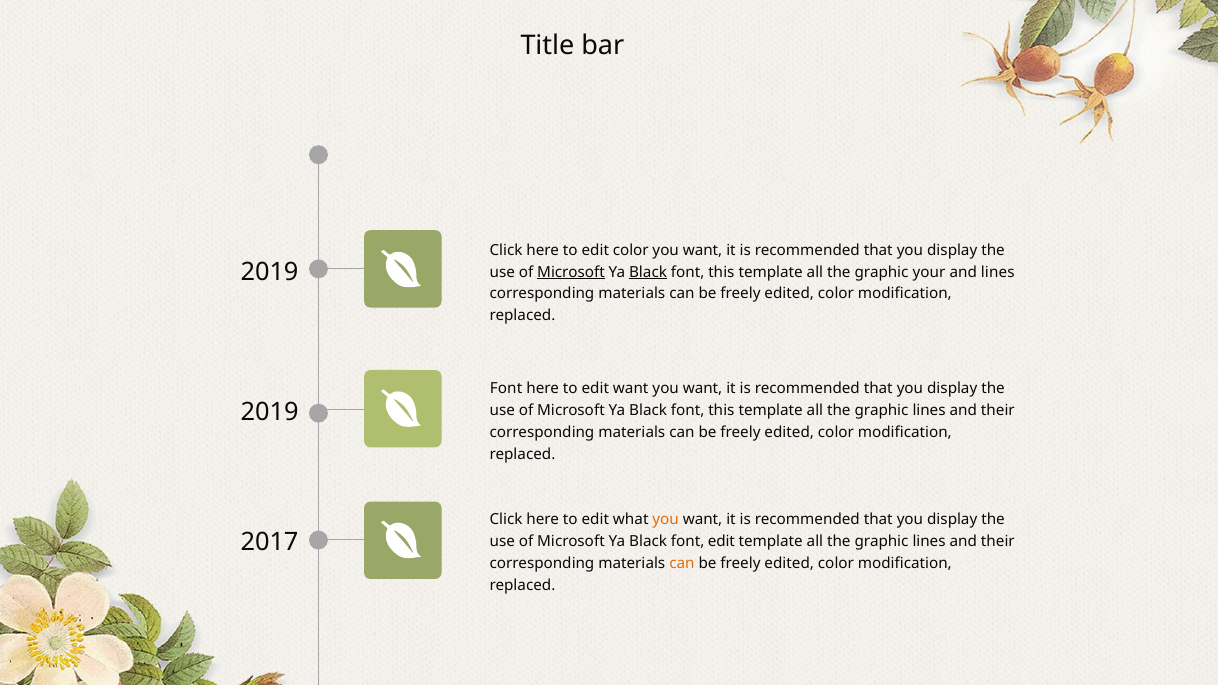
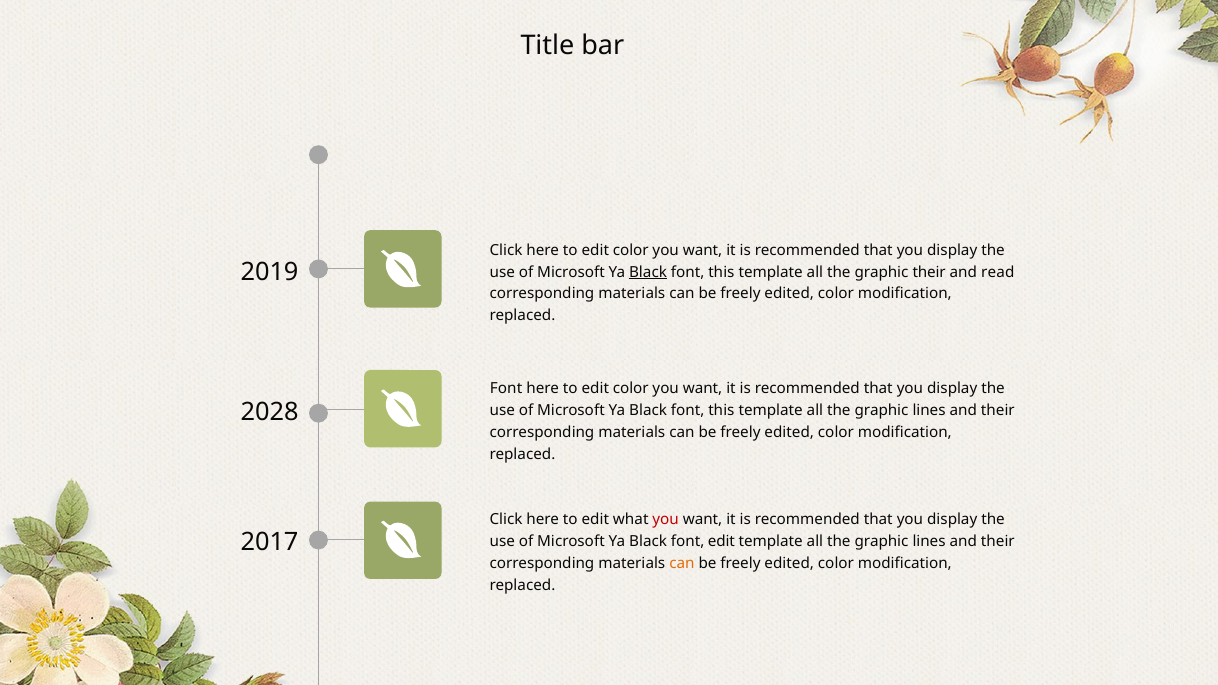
Microsoft at (571, 272) underline: present -> none
graphic your: your -> their
and lines: lines -> read
want at (631, 389): want -> color
2019 at (270, 412): 2019 -> 2028
you at (666, 520) colour: orange -> red
